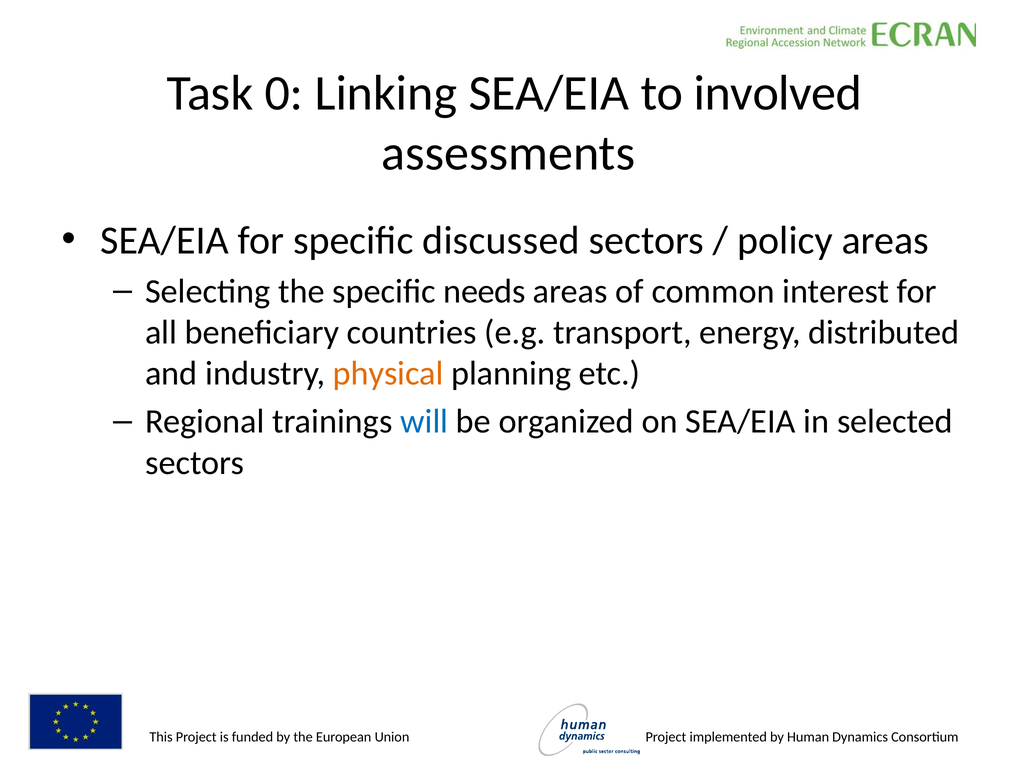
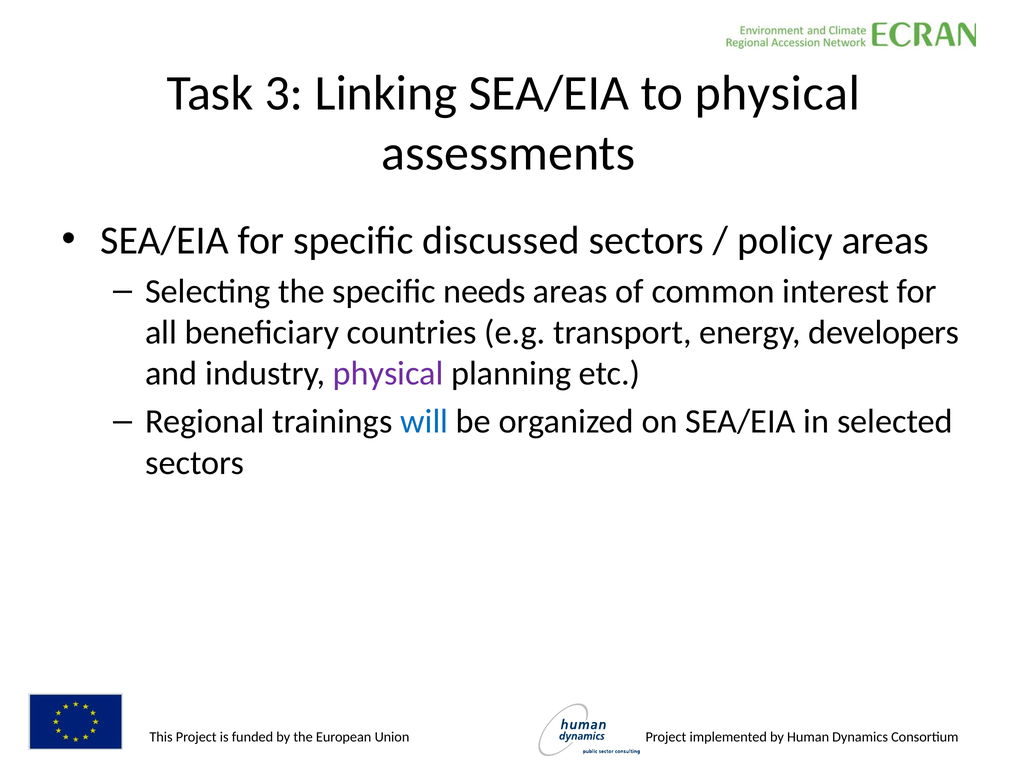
0: 0 -> 3
to involved: involved -> physical
distributed: distributed -> developers
physical at (388, 374) colour: orange -> purple
